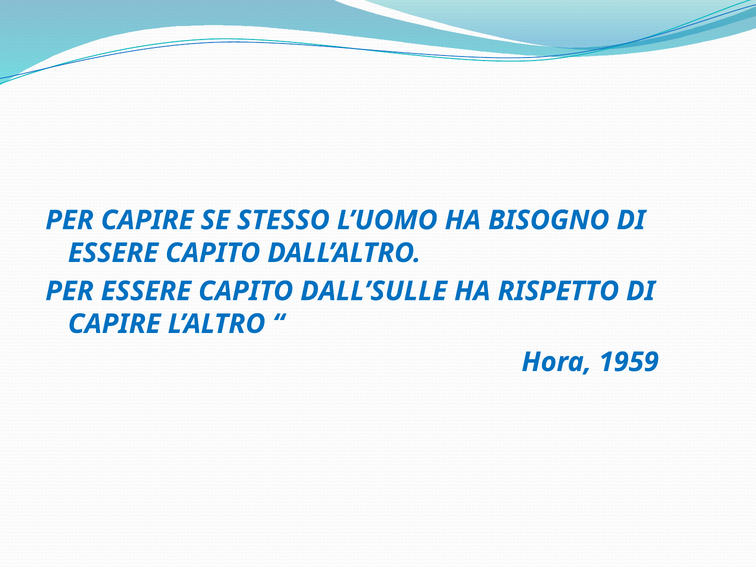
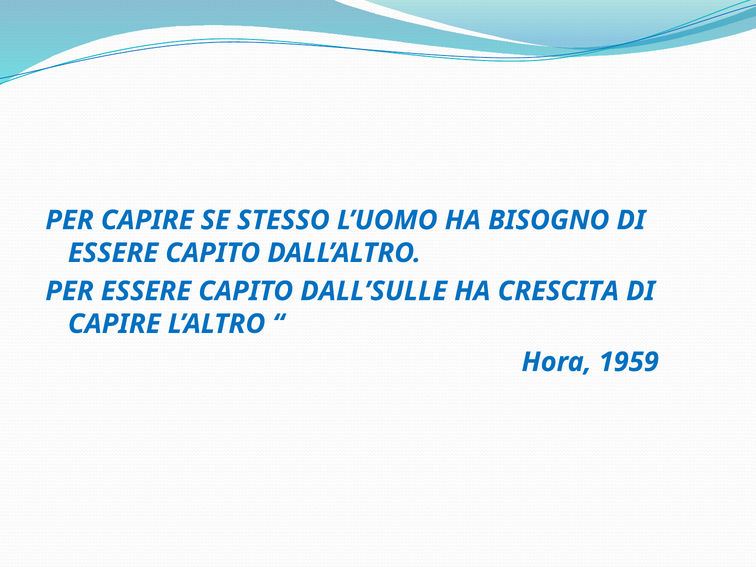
RISPETTO: RISPETTO -> CRESCITA
